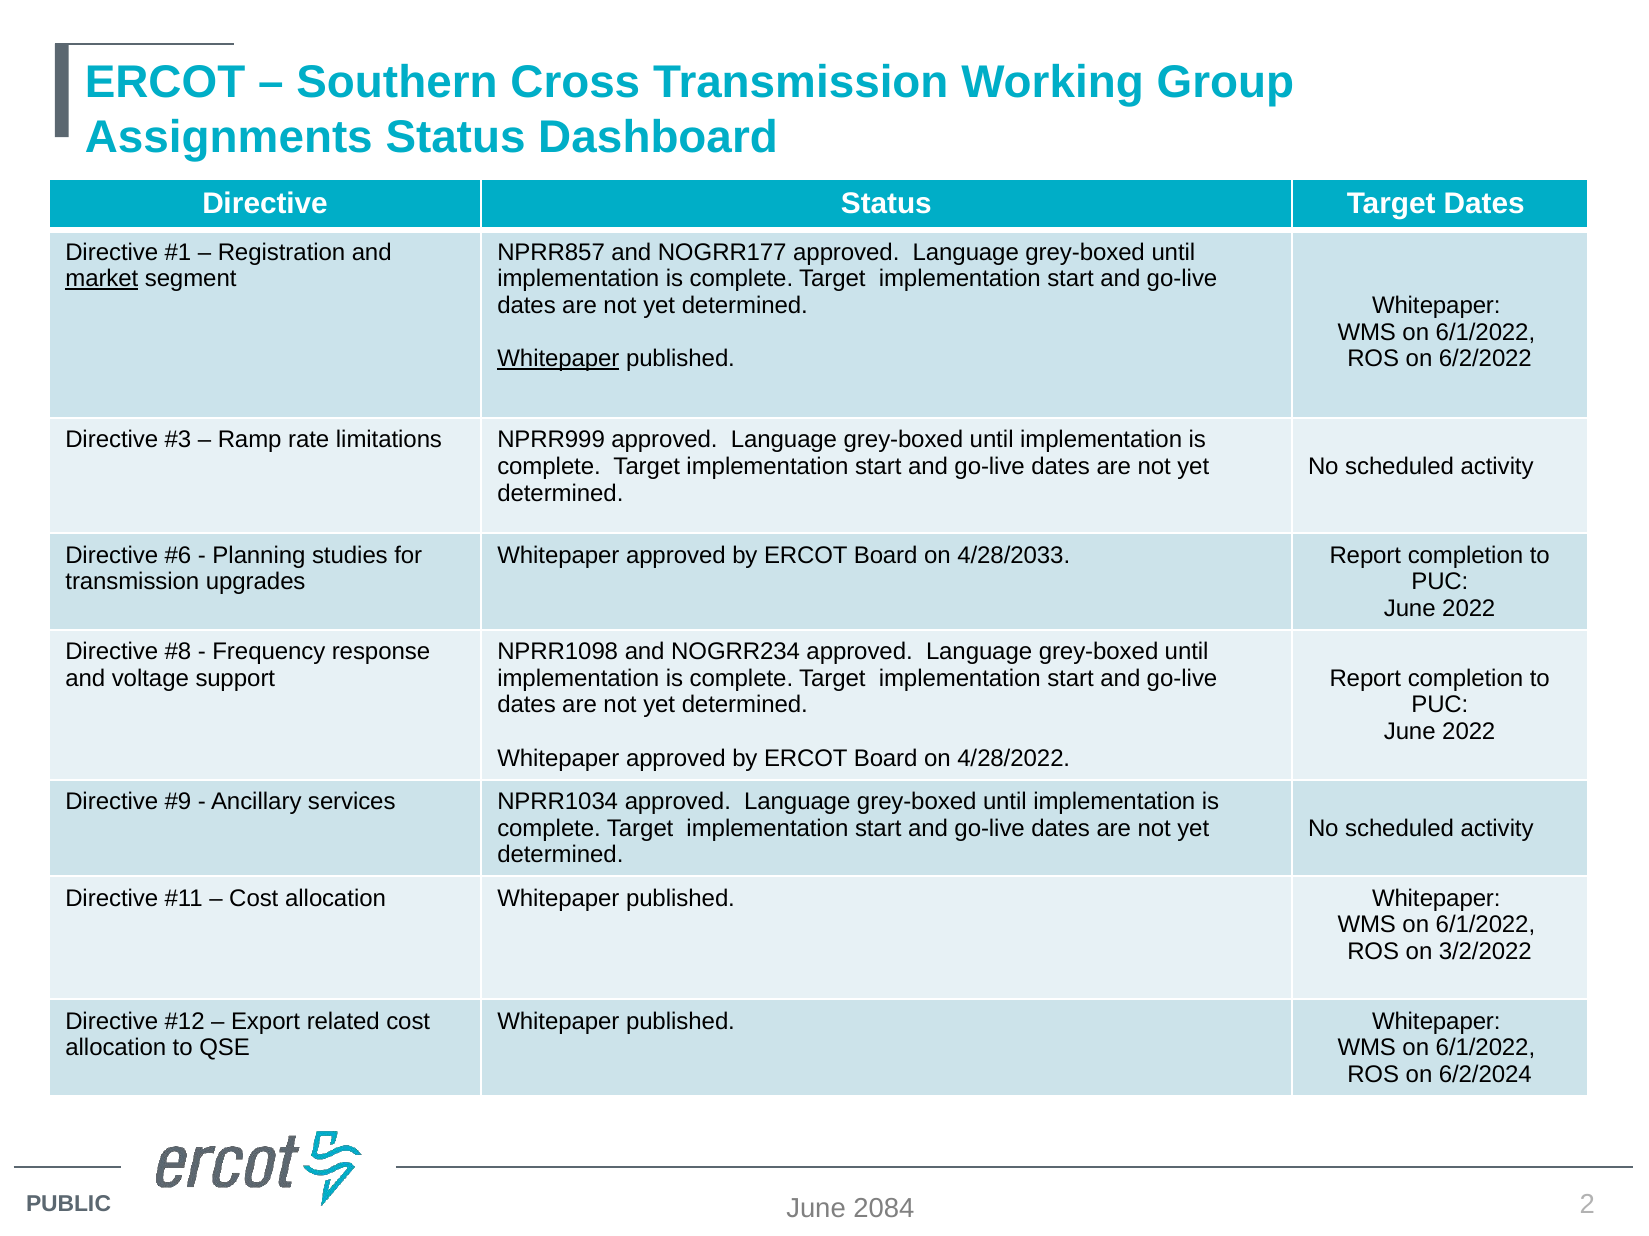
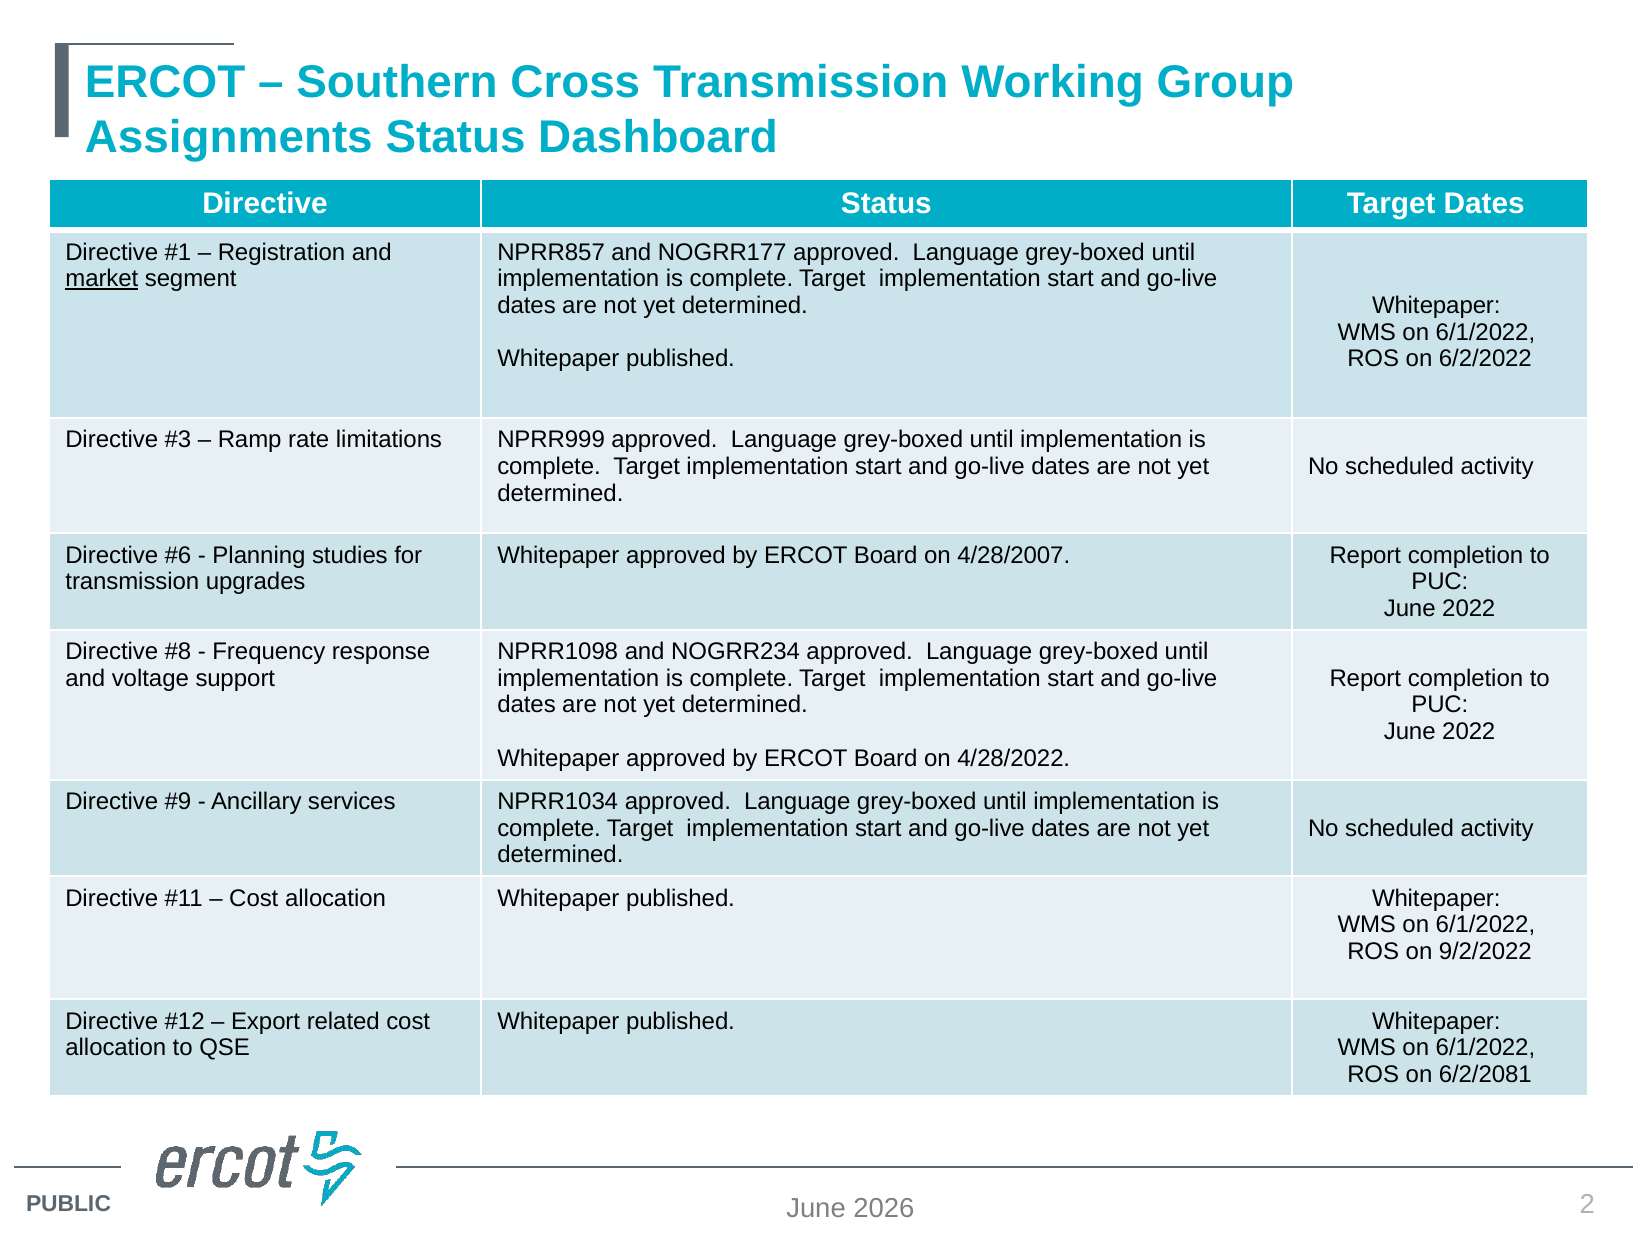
Whitepaper at (558, 359) underline: present -> none
4/28/2033: 4/28/2033 -> 4/28/2007
3/2/2022: 3/2/2022 -> 9/2/2022
6/2/2024: 6/2/2024 -> 6/2/2081
2084: 2084 -> 2026
